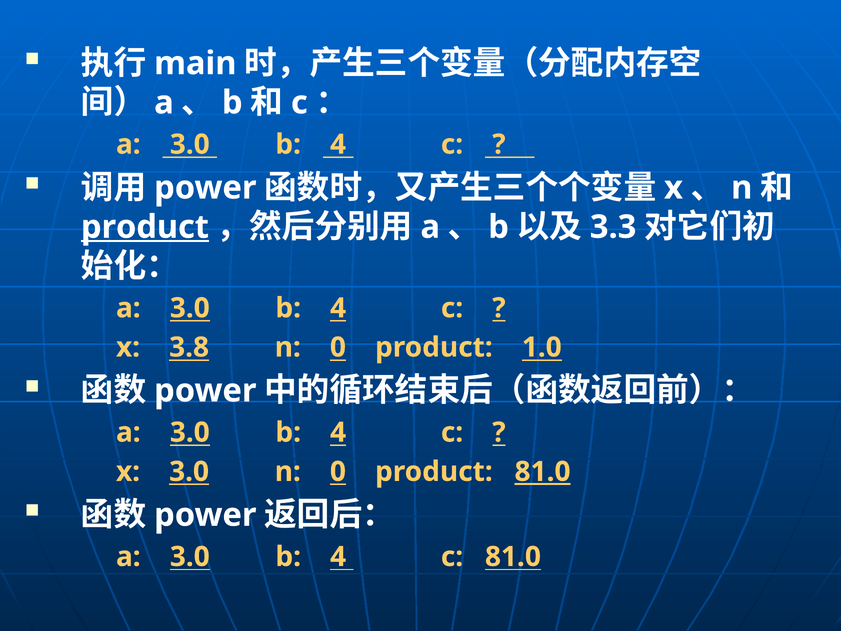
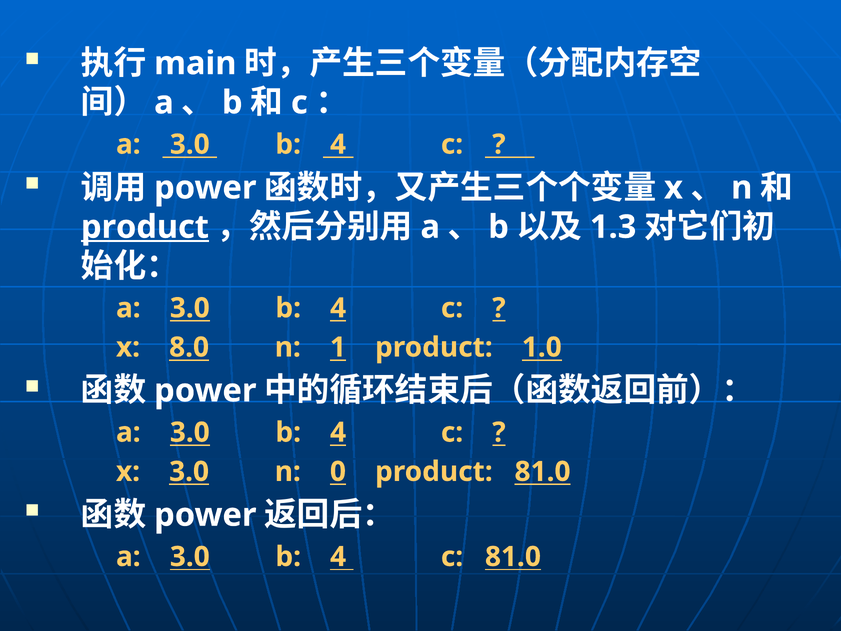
3.3: 3.3 -> 1.3
3.8: 3.8 -> 8.0
0 at (338, 347): 0 -> 1
81.0 at (543, 471) underline: present -> none
